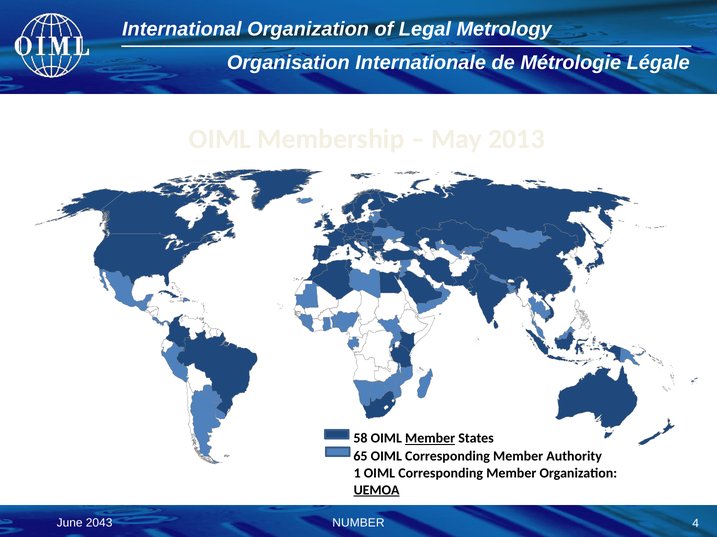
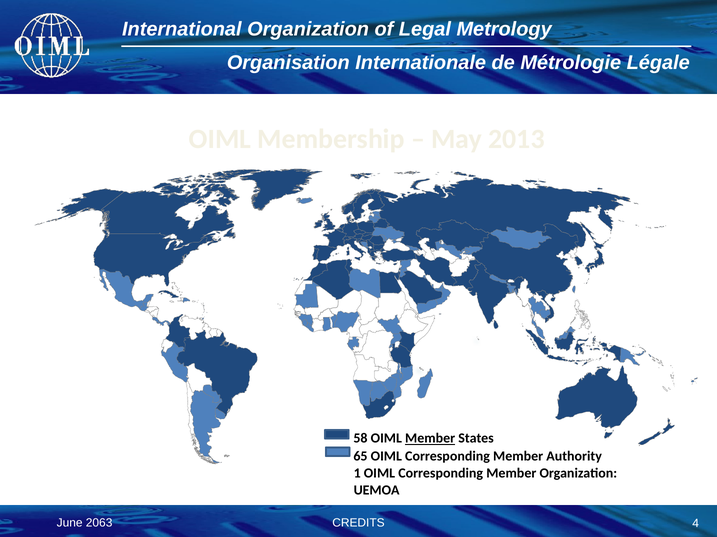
UEMOA underline: present -> none
NUMBER: NUMBER -> CREDITS
2043: 2043 -> 2063
